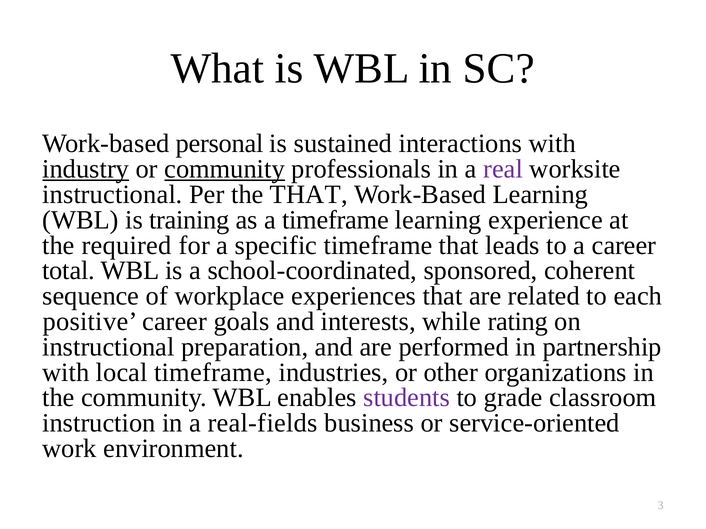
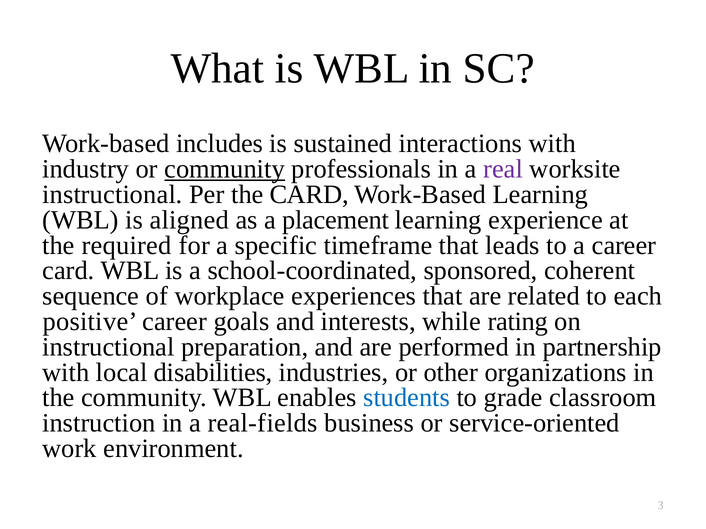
personal: personal -> includes
industry underline: present -> none
the THAT: THAT -> CARD
training: training -> aligned
a timeframe: timeframe -> placement
total at (69, 271): total -> card
local timeframe: timeframe -> disabilities
students colour: purple -> blue
